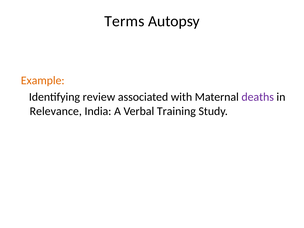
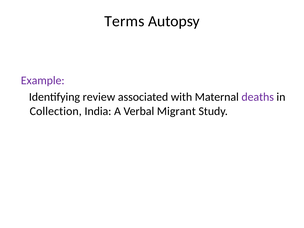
Example colour: orange -> purple
Relevance: Relevance -> Collection
Training: Training -> Migrant
